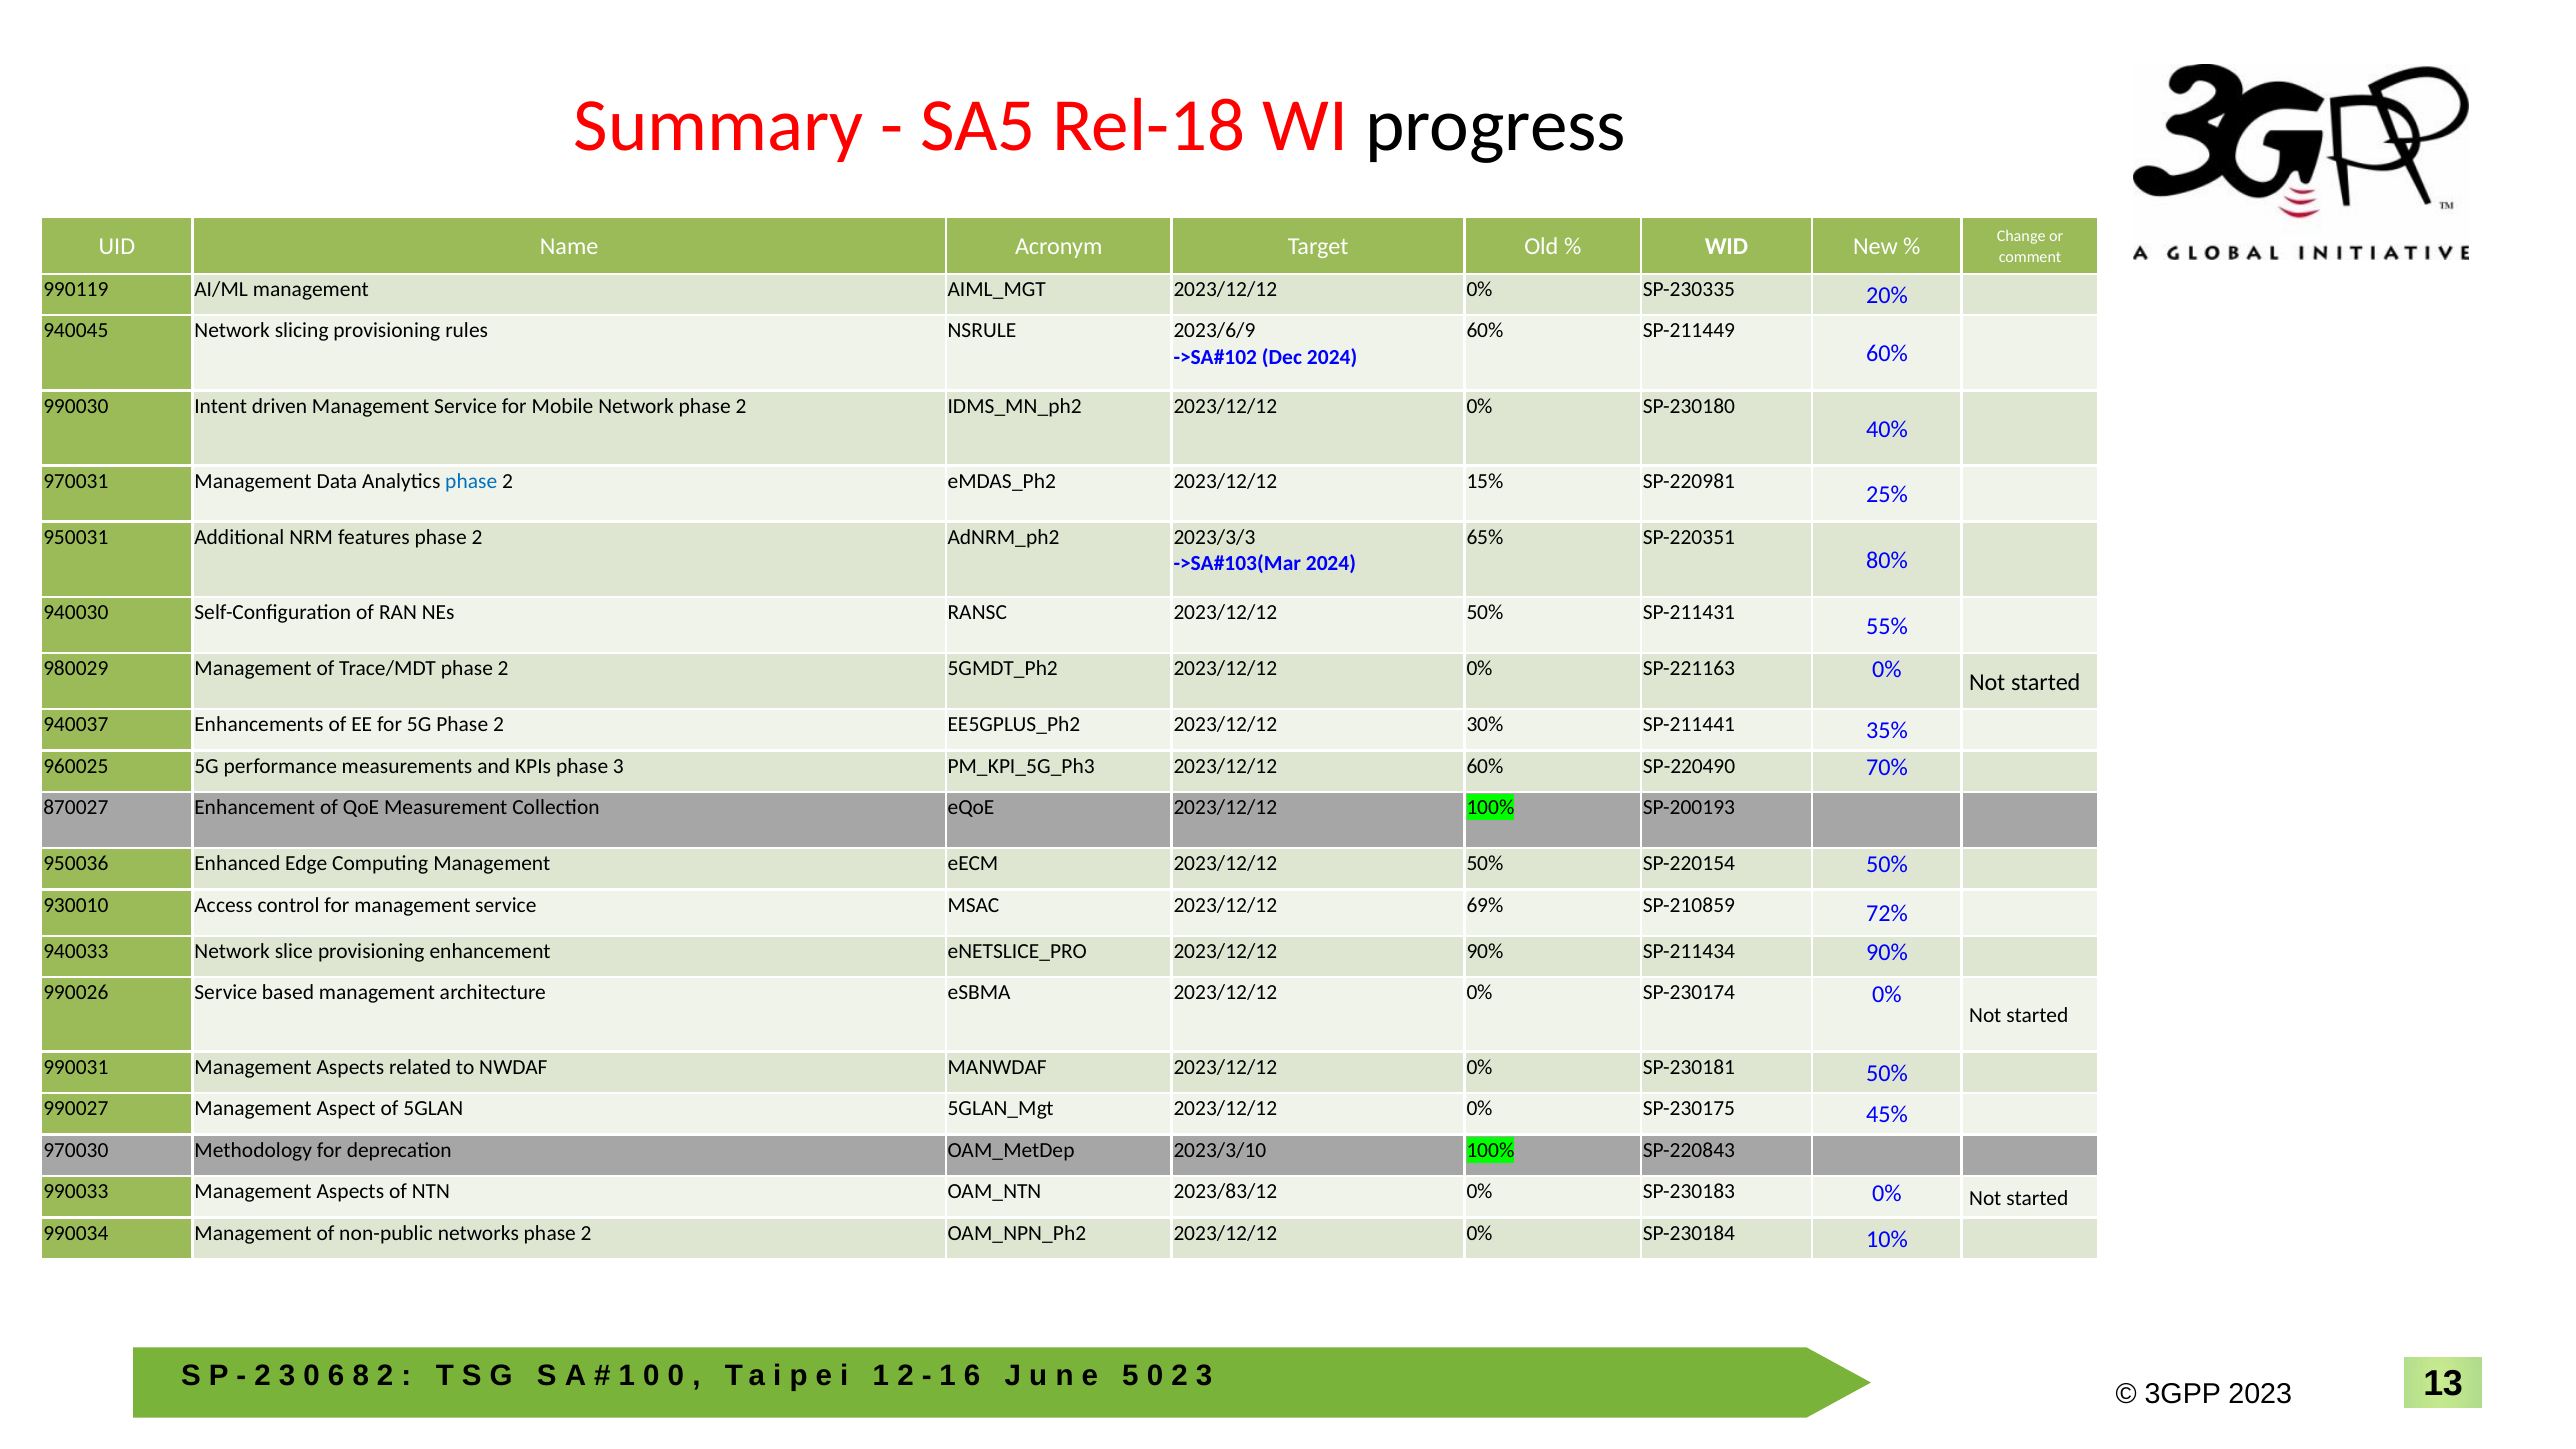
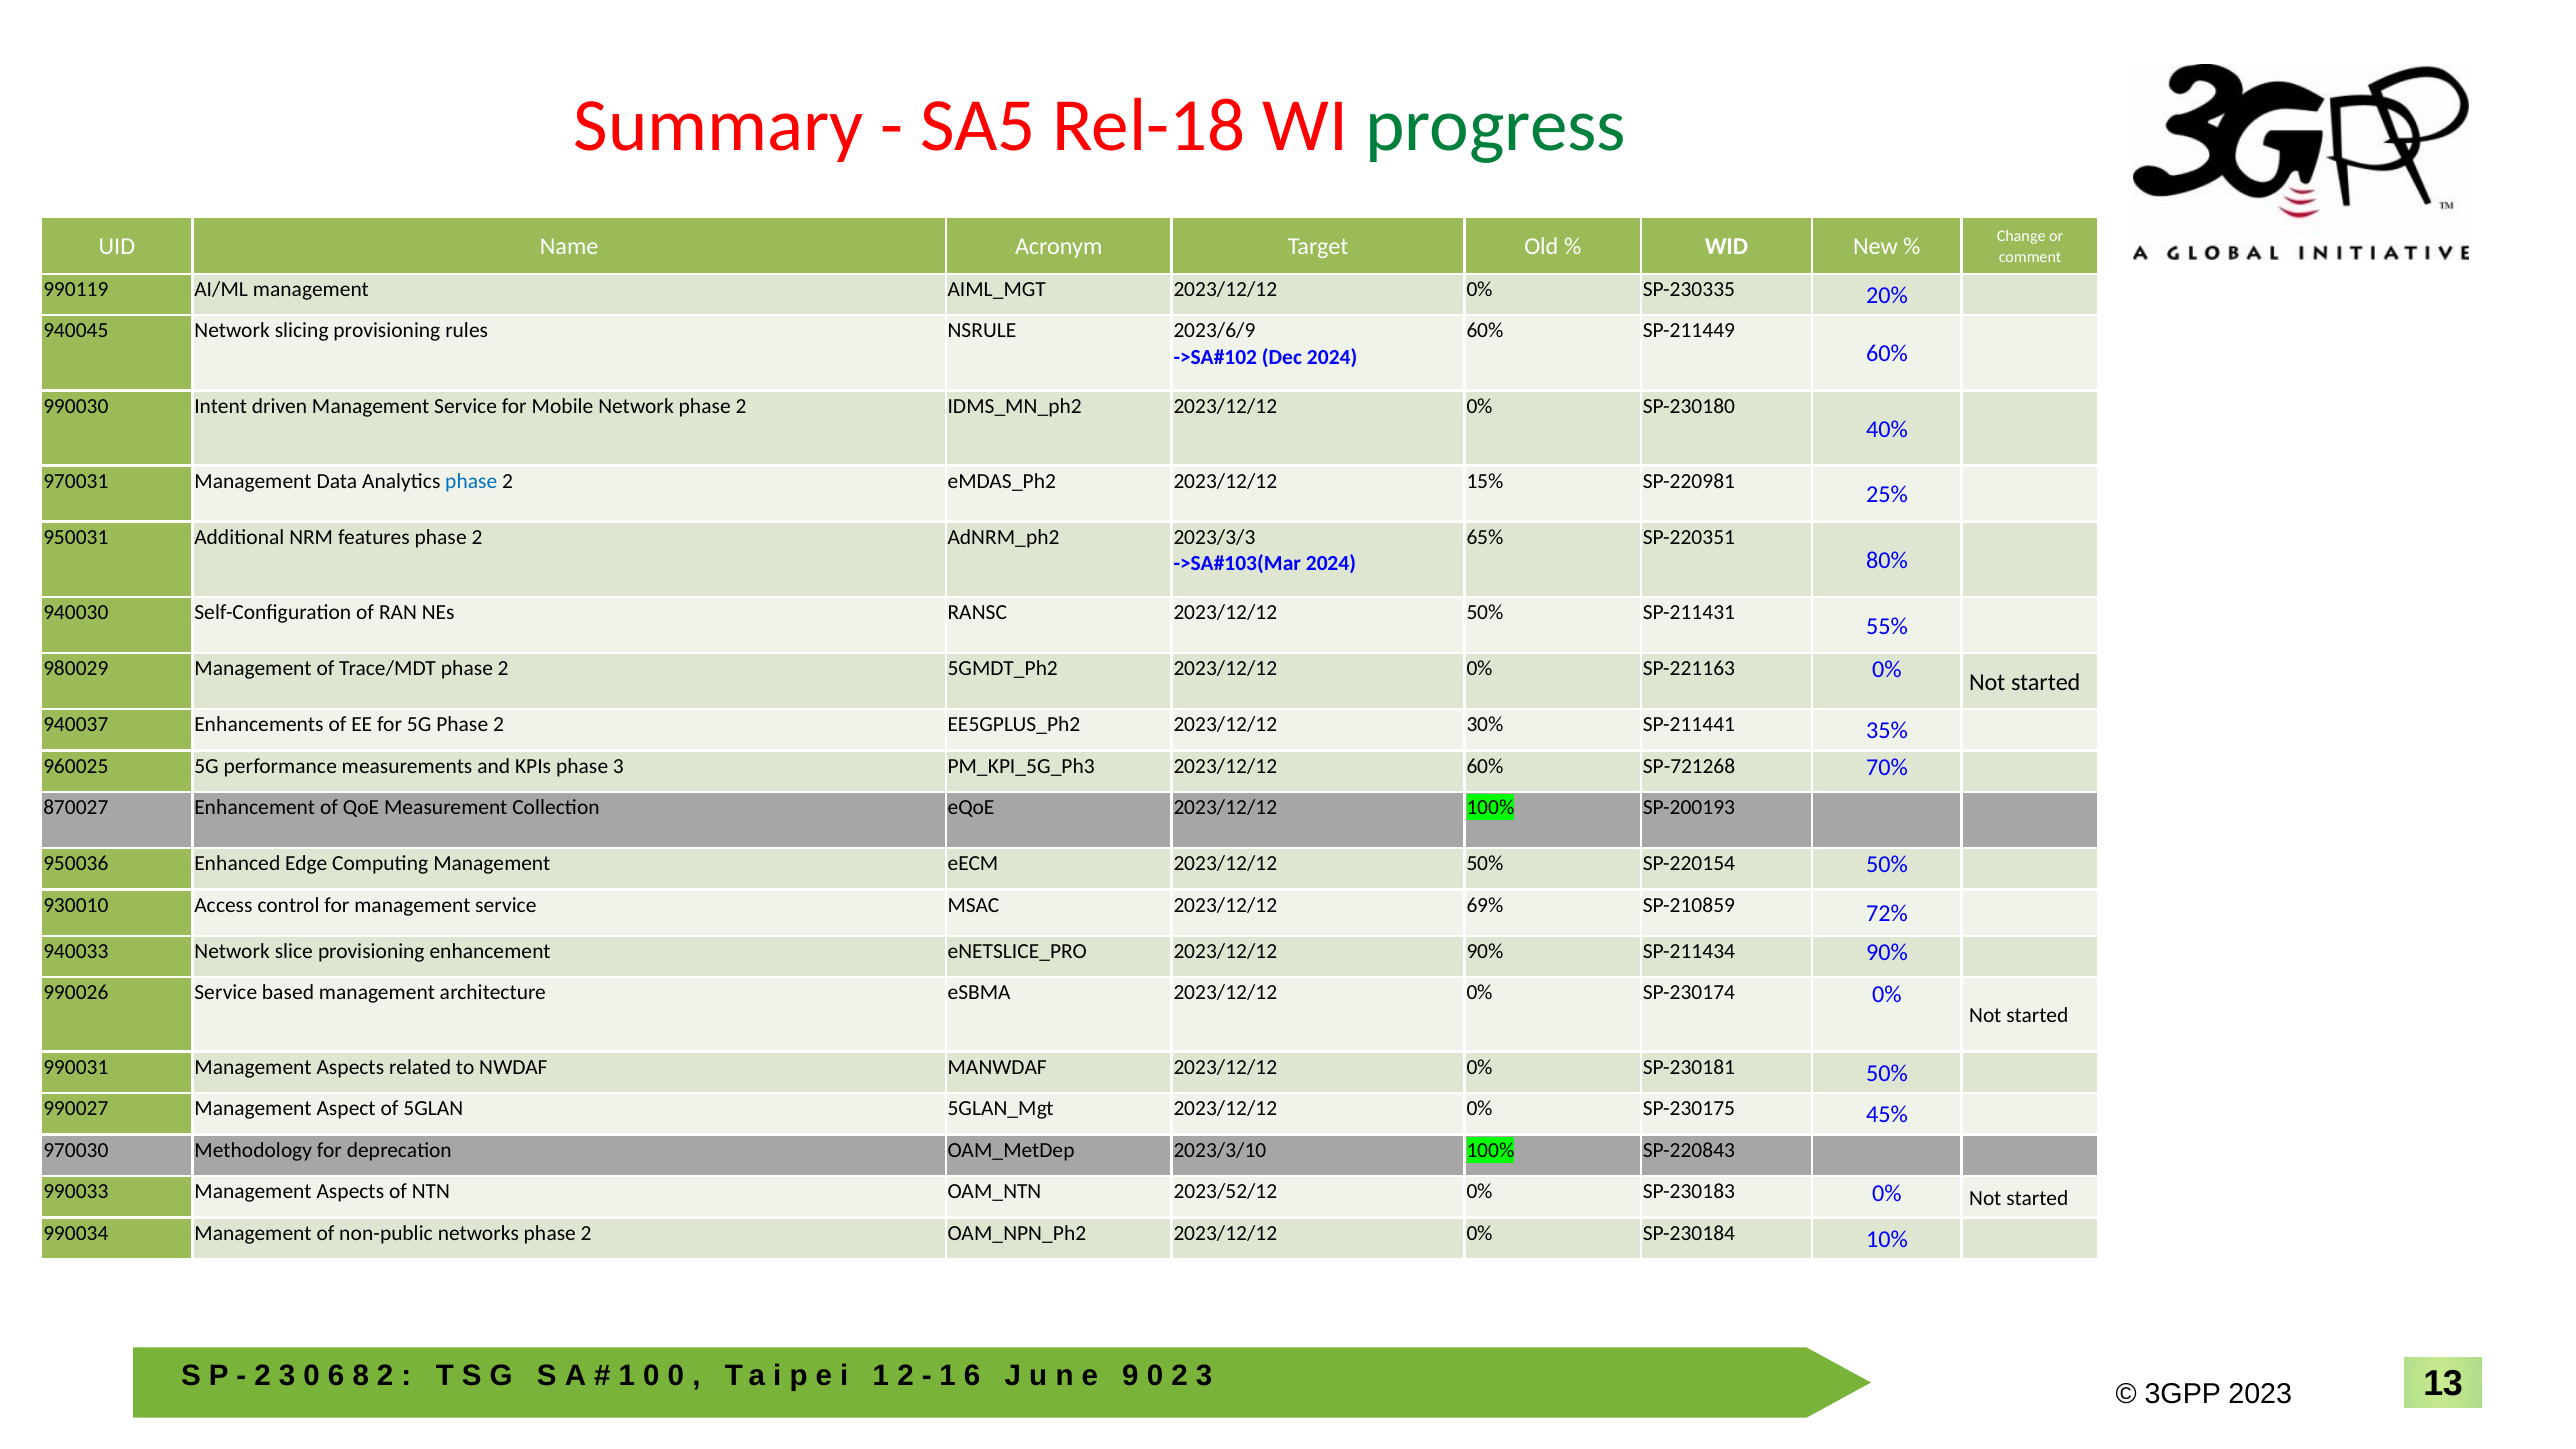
progress colour: black -> green
SP-220490: SP-220490 -> SP-721268
2023/83/12: 2023/83/12 -> 2023/52/12
5: 5 -> 9
